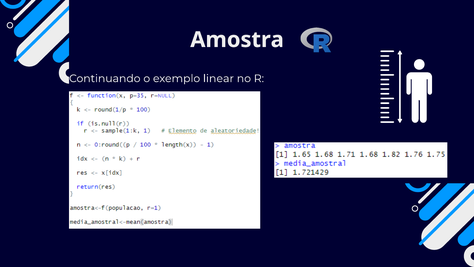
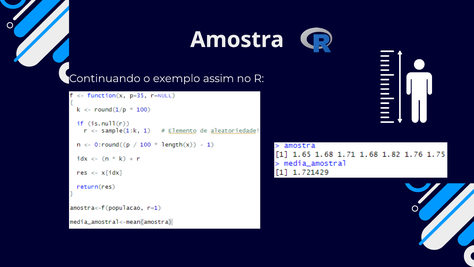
linear: linear -> assim
